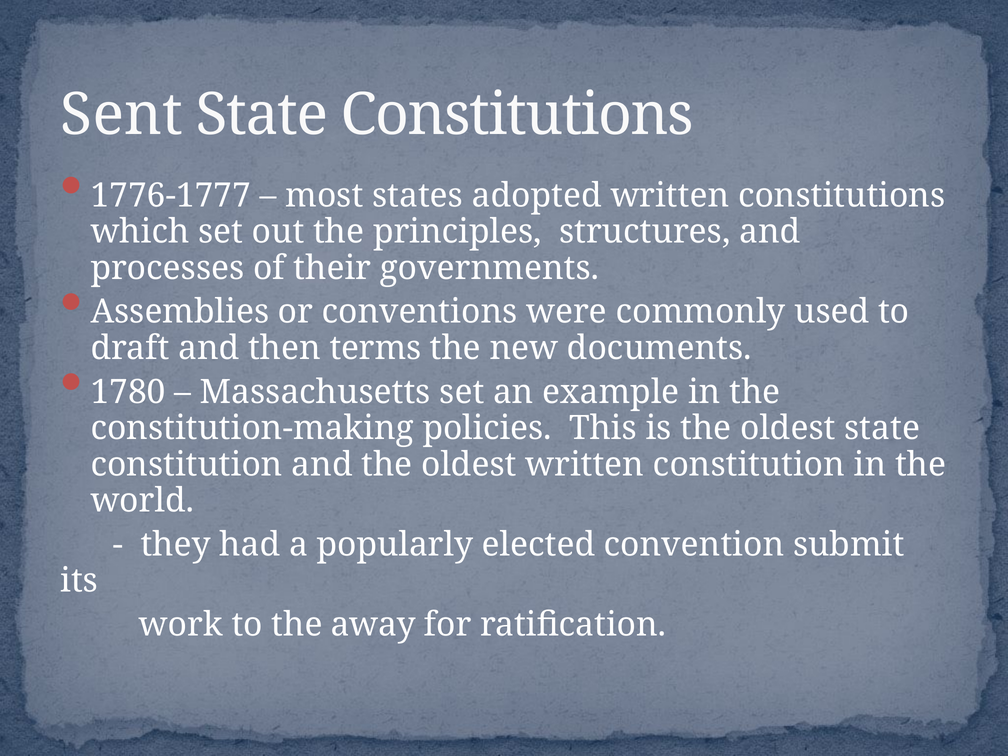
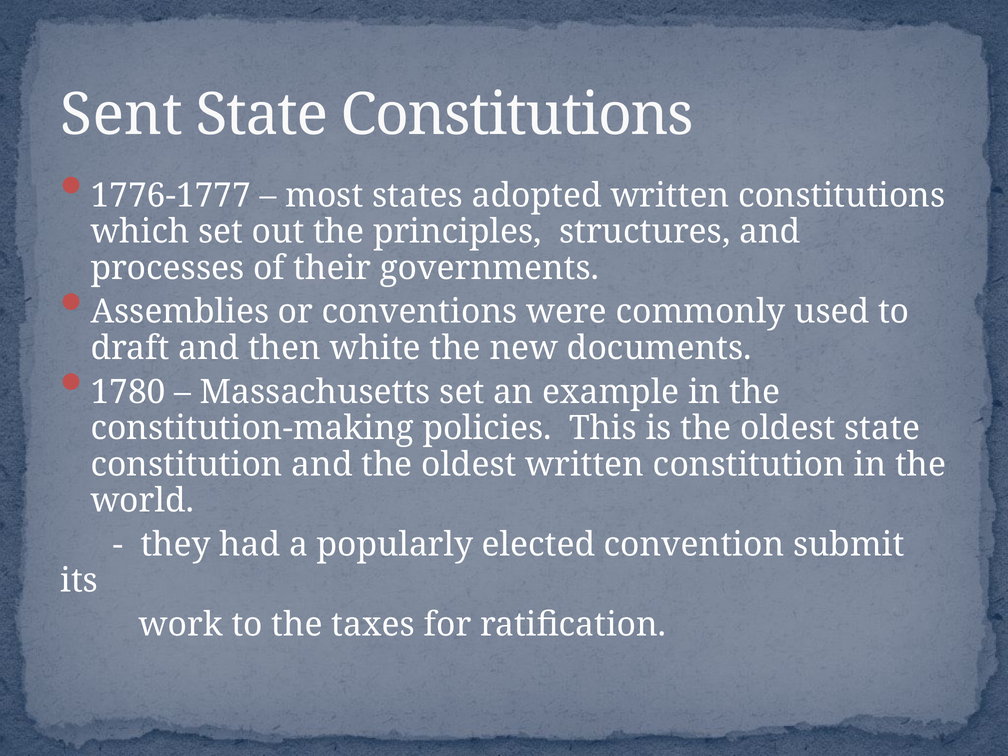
terms: terms -> white
away: away -> taxes
